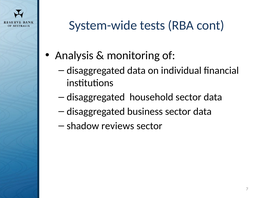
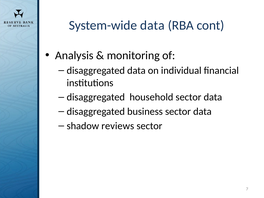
System-wide tests: tests -> data
